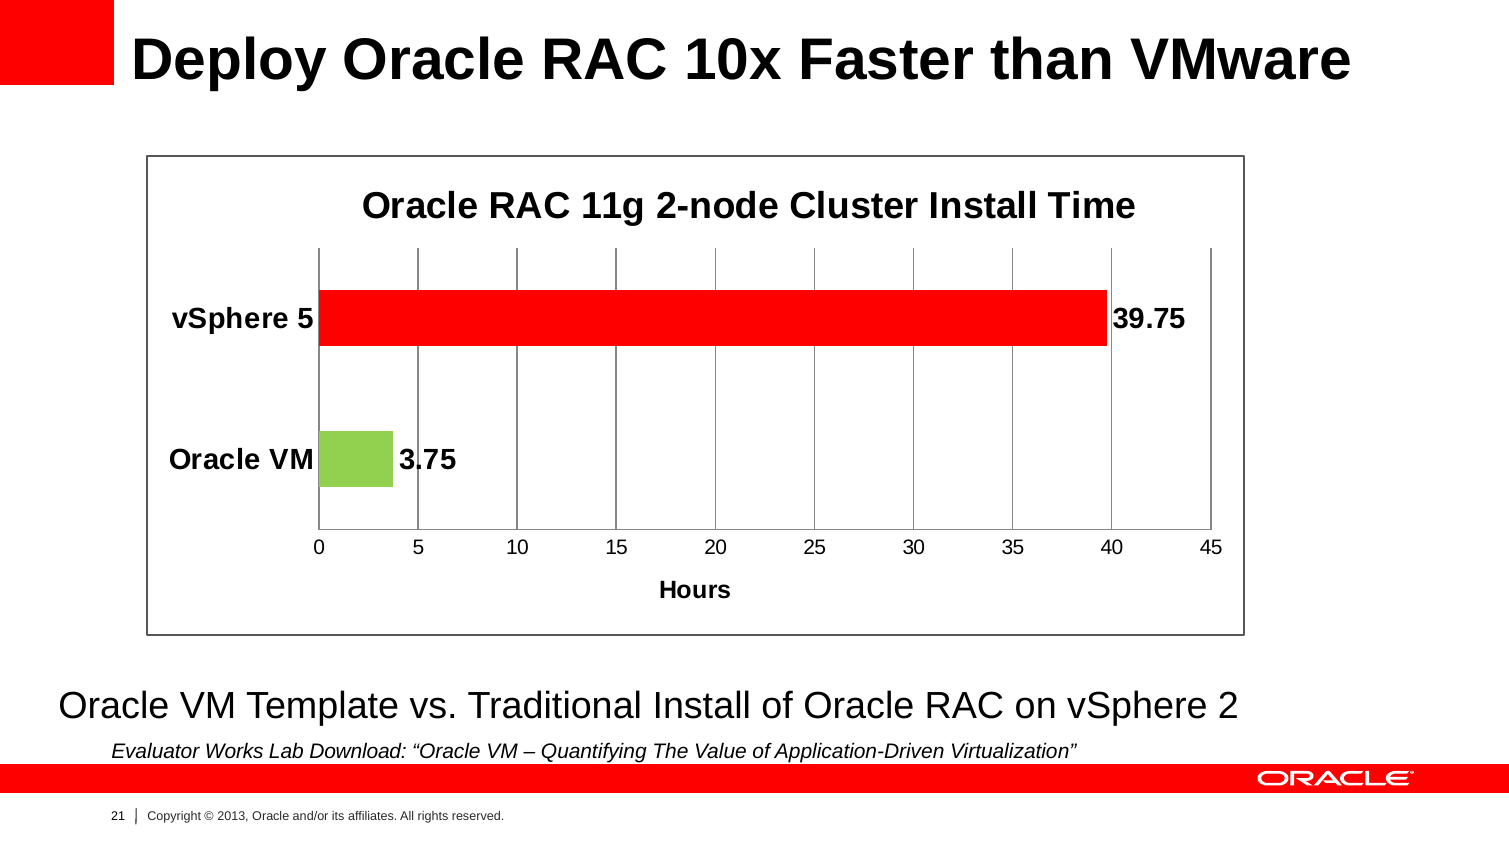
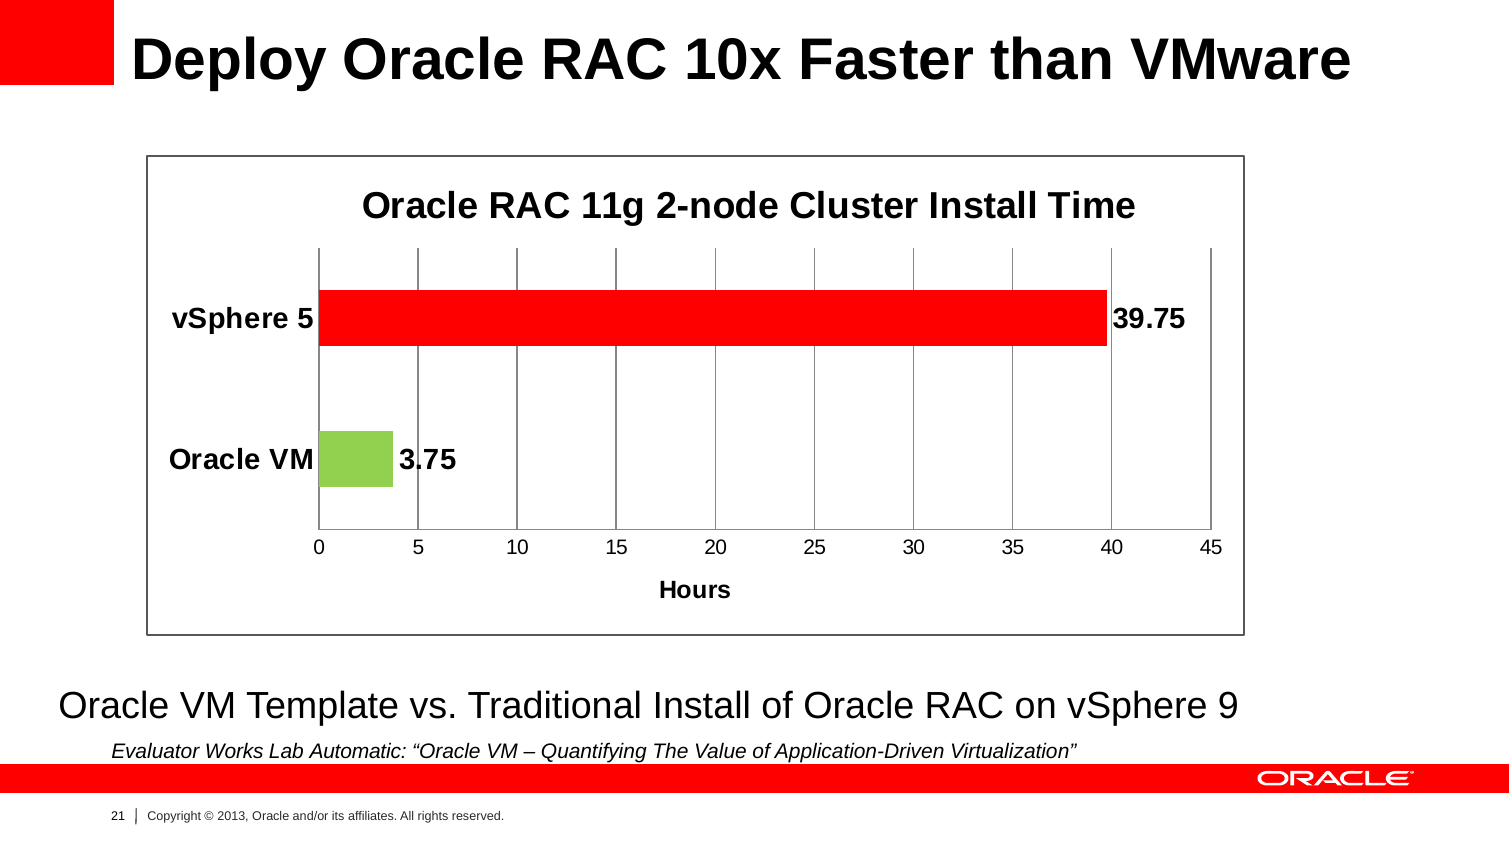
2: 2 -> 9
Download: Download -> Automatic
